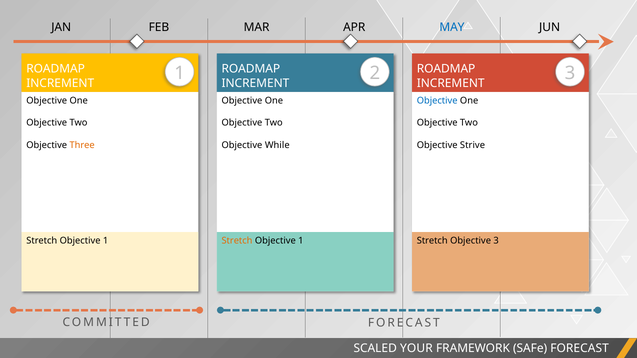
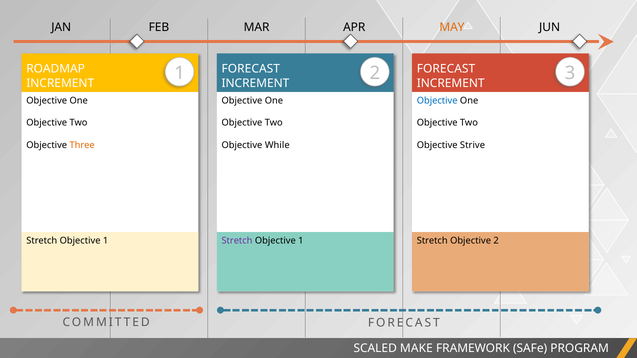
MAY colour: blue -> orange
ROADMAP at (251, 69): ROADMAP -> FORECAST
ROADMAP at (446, 69): ROADMAP -> FORECAST
Stretch at (237, 241) colour: orange -> purple
Objective 3: 3 -> 2
YOUR: YOUR -> MAKE
SAFe FORECAST: FORECAST -> PROGRAM
